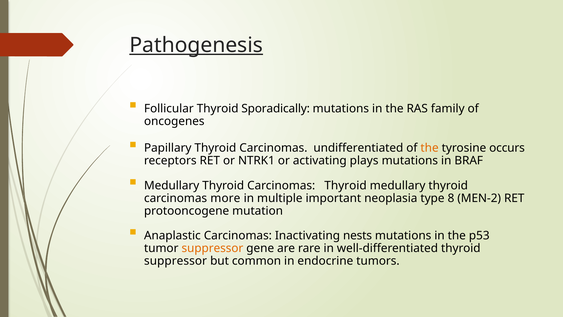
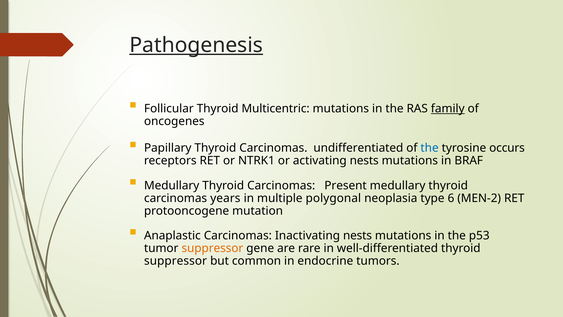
Sporadically: Sporadically -> Multicentric
family underline: none -> present
the at (430, 148) colour: orange -> blue
activating plays: plays -> nests
Carcinomas Thyroid: Thyroid -> Present
more: more -> years
important: important -> polygonal
8: 8 -> 6
